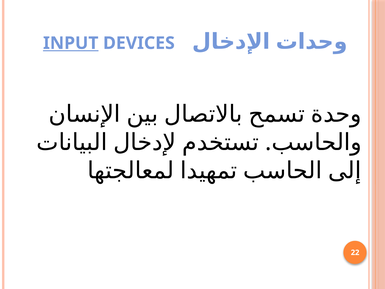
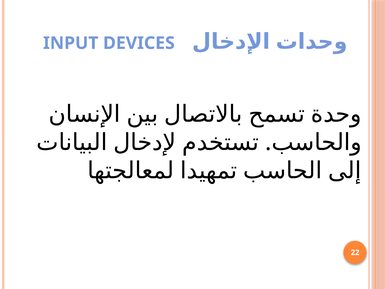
INPUT underline: present -> none
